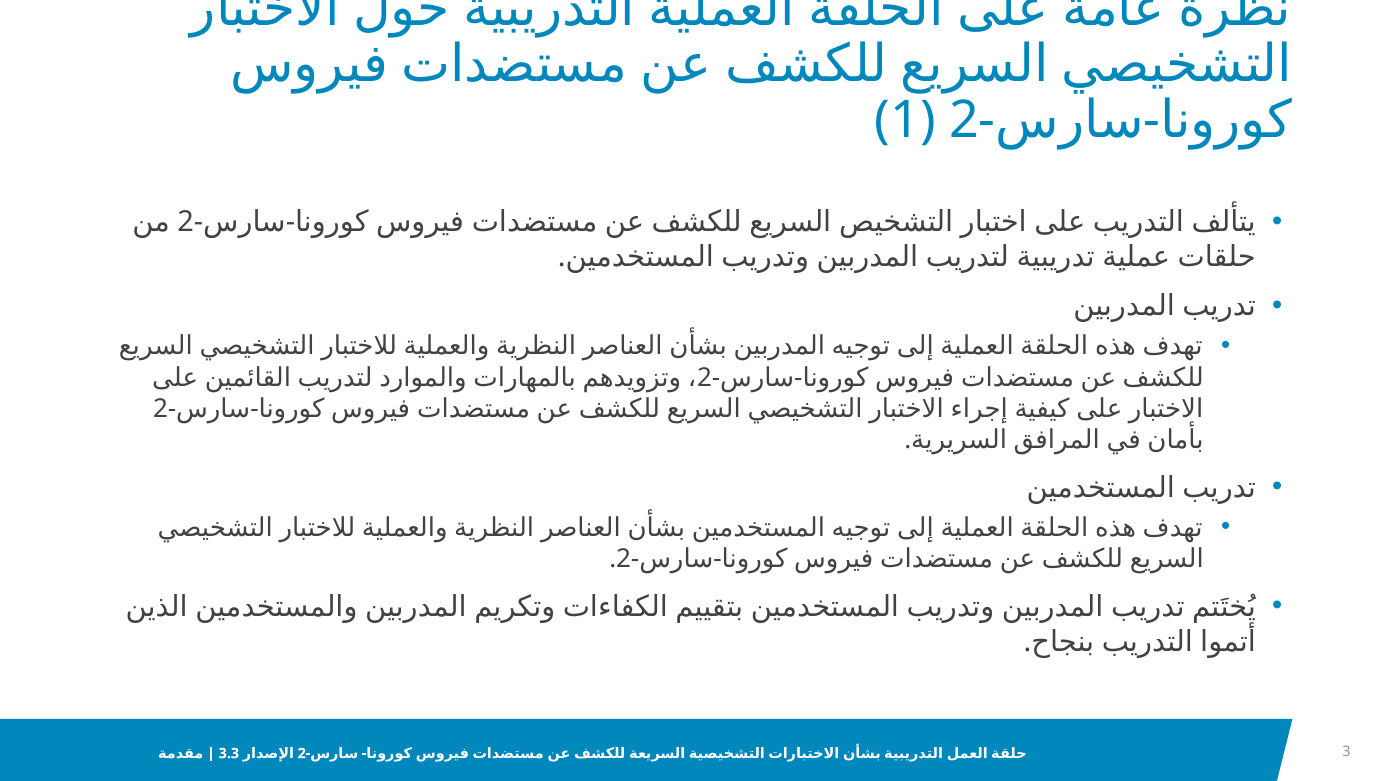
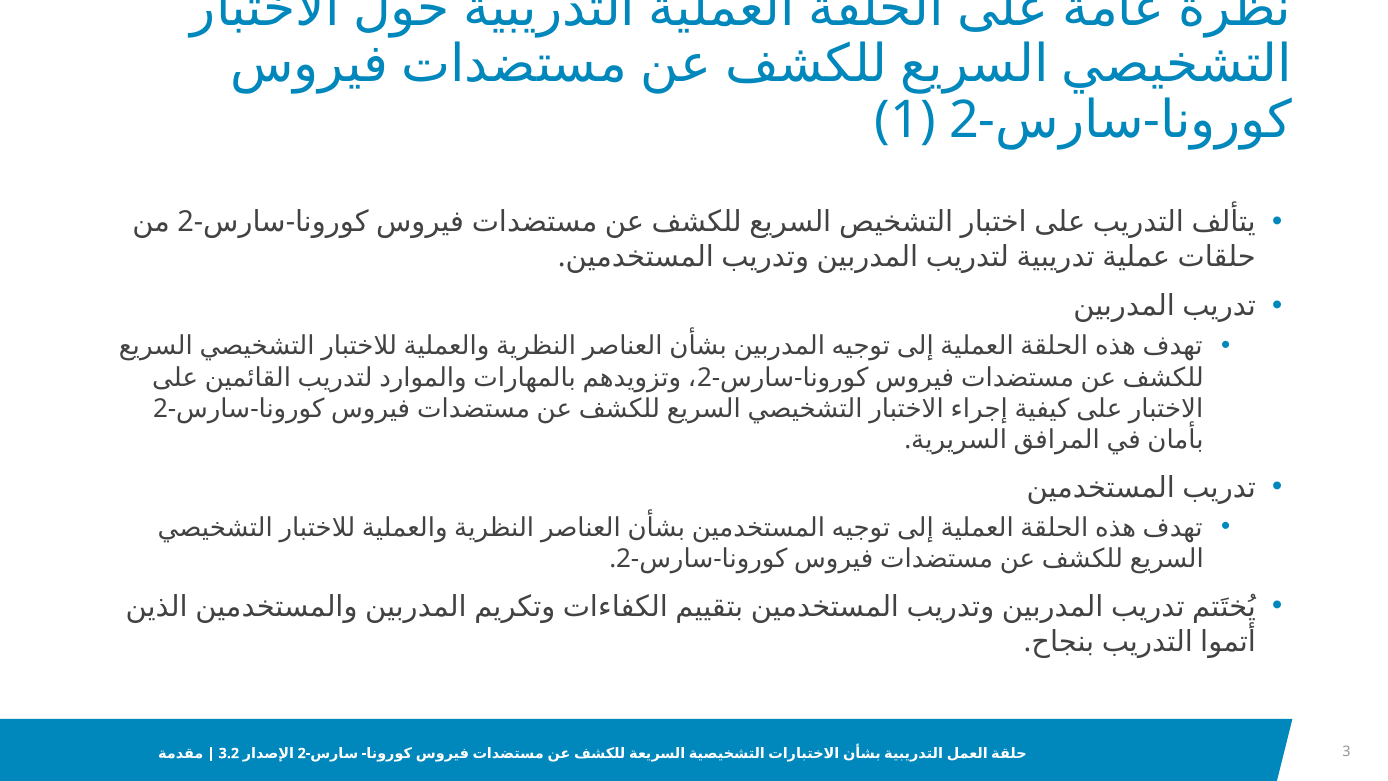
3.3: 3.3 -> 3.2
